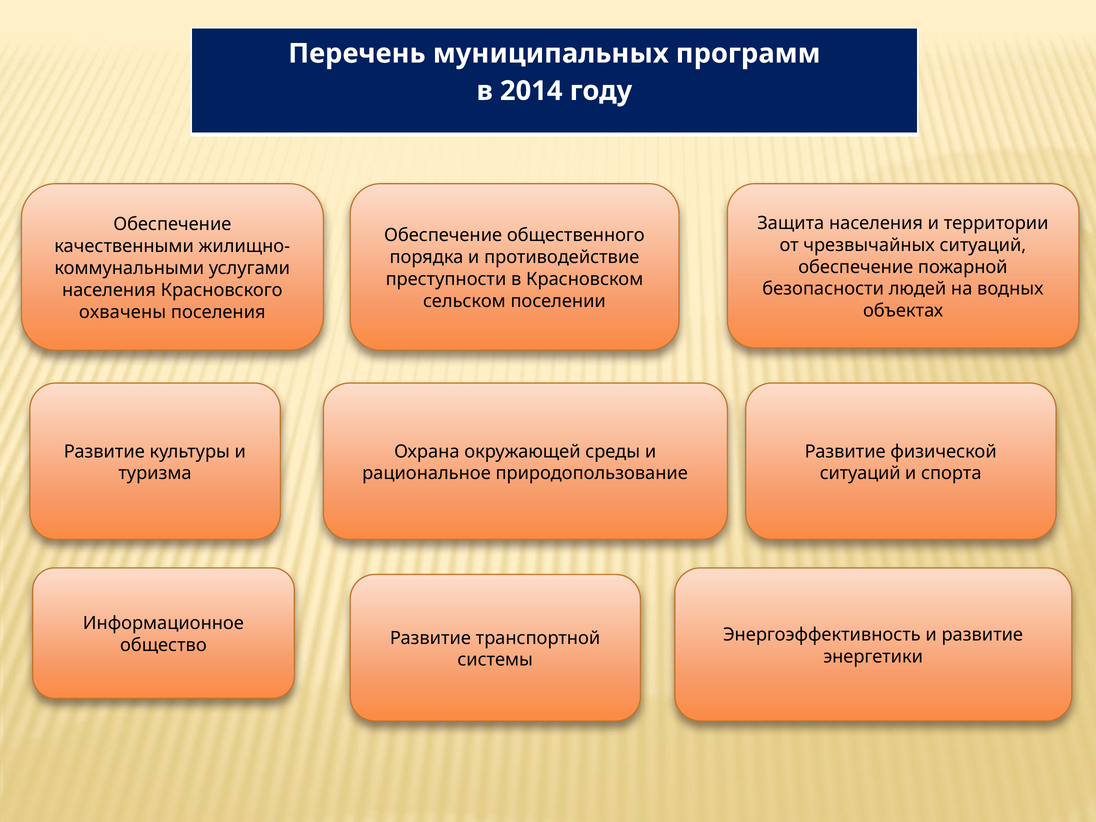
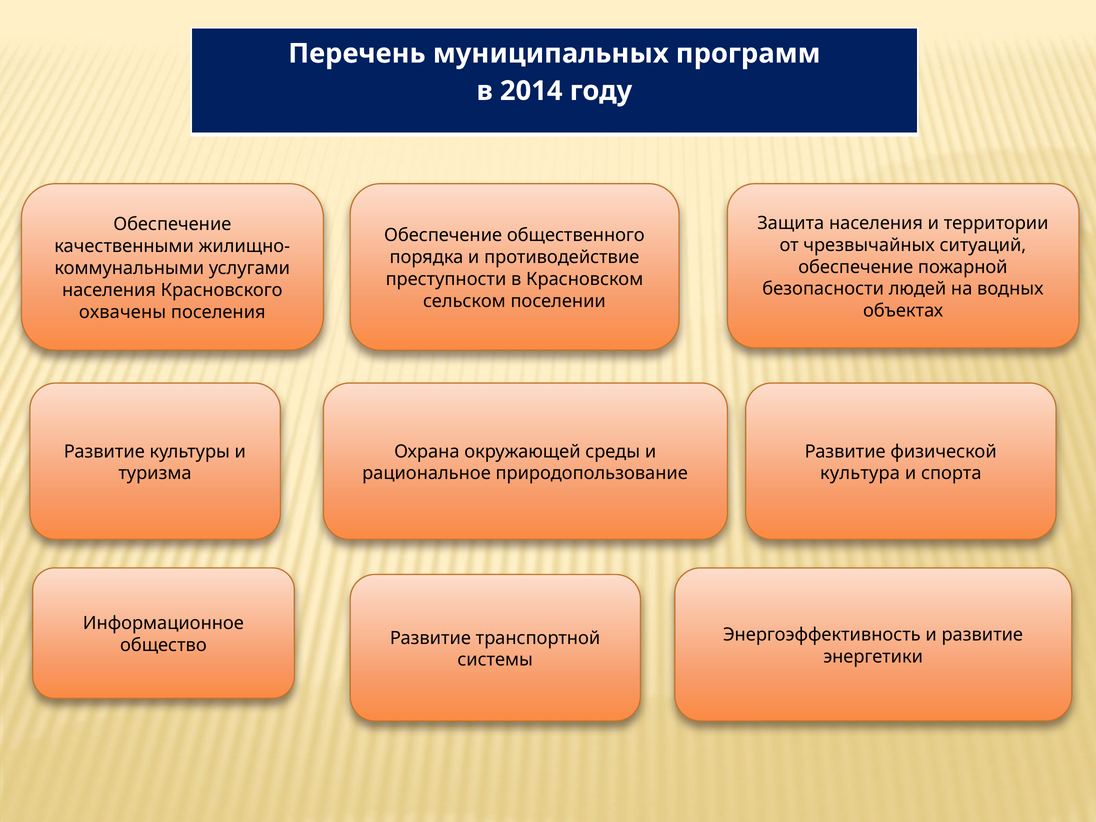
ситуаций at (860, 473): ситуаций -> культура
